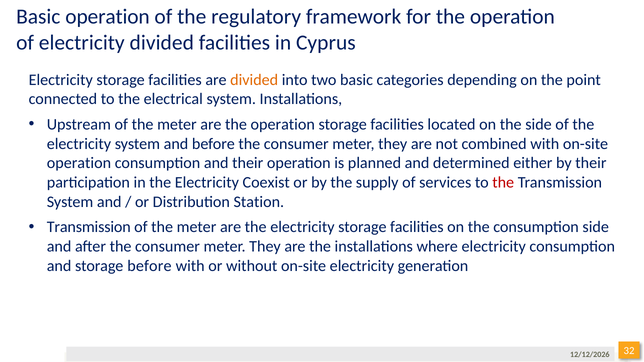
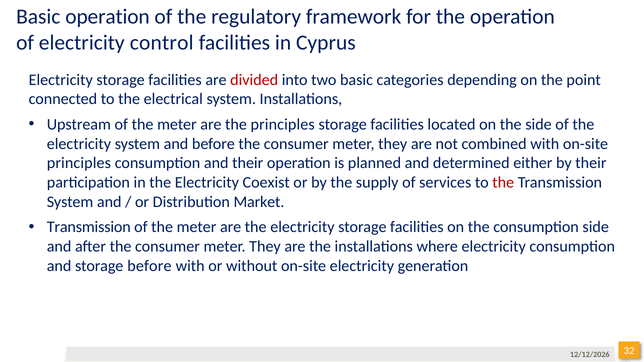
electricity divided: divided -> control
divided at (254, 80) colour: orange -> red
are the operation: operation -> principles
operation at (79, 163): operation -> principles
Station: Station -> Market
